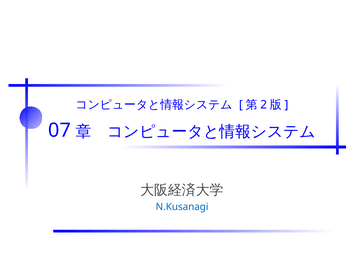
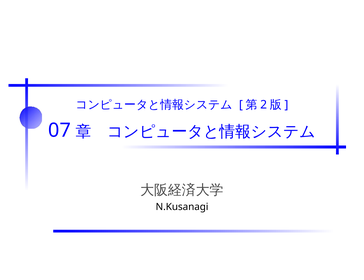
N.Kusanagi colour: blue -> black
